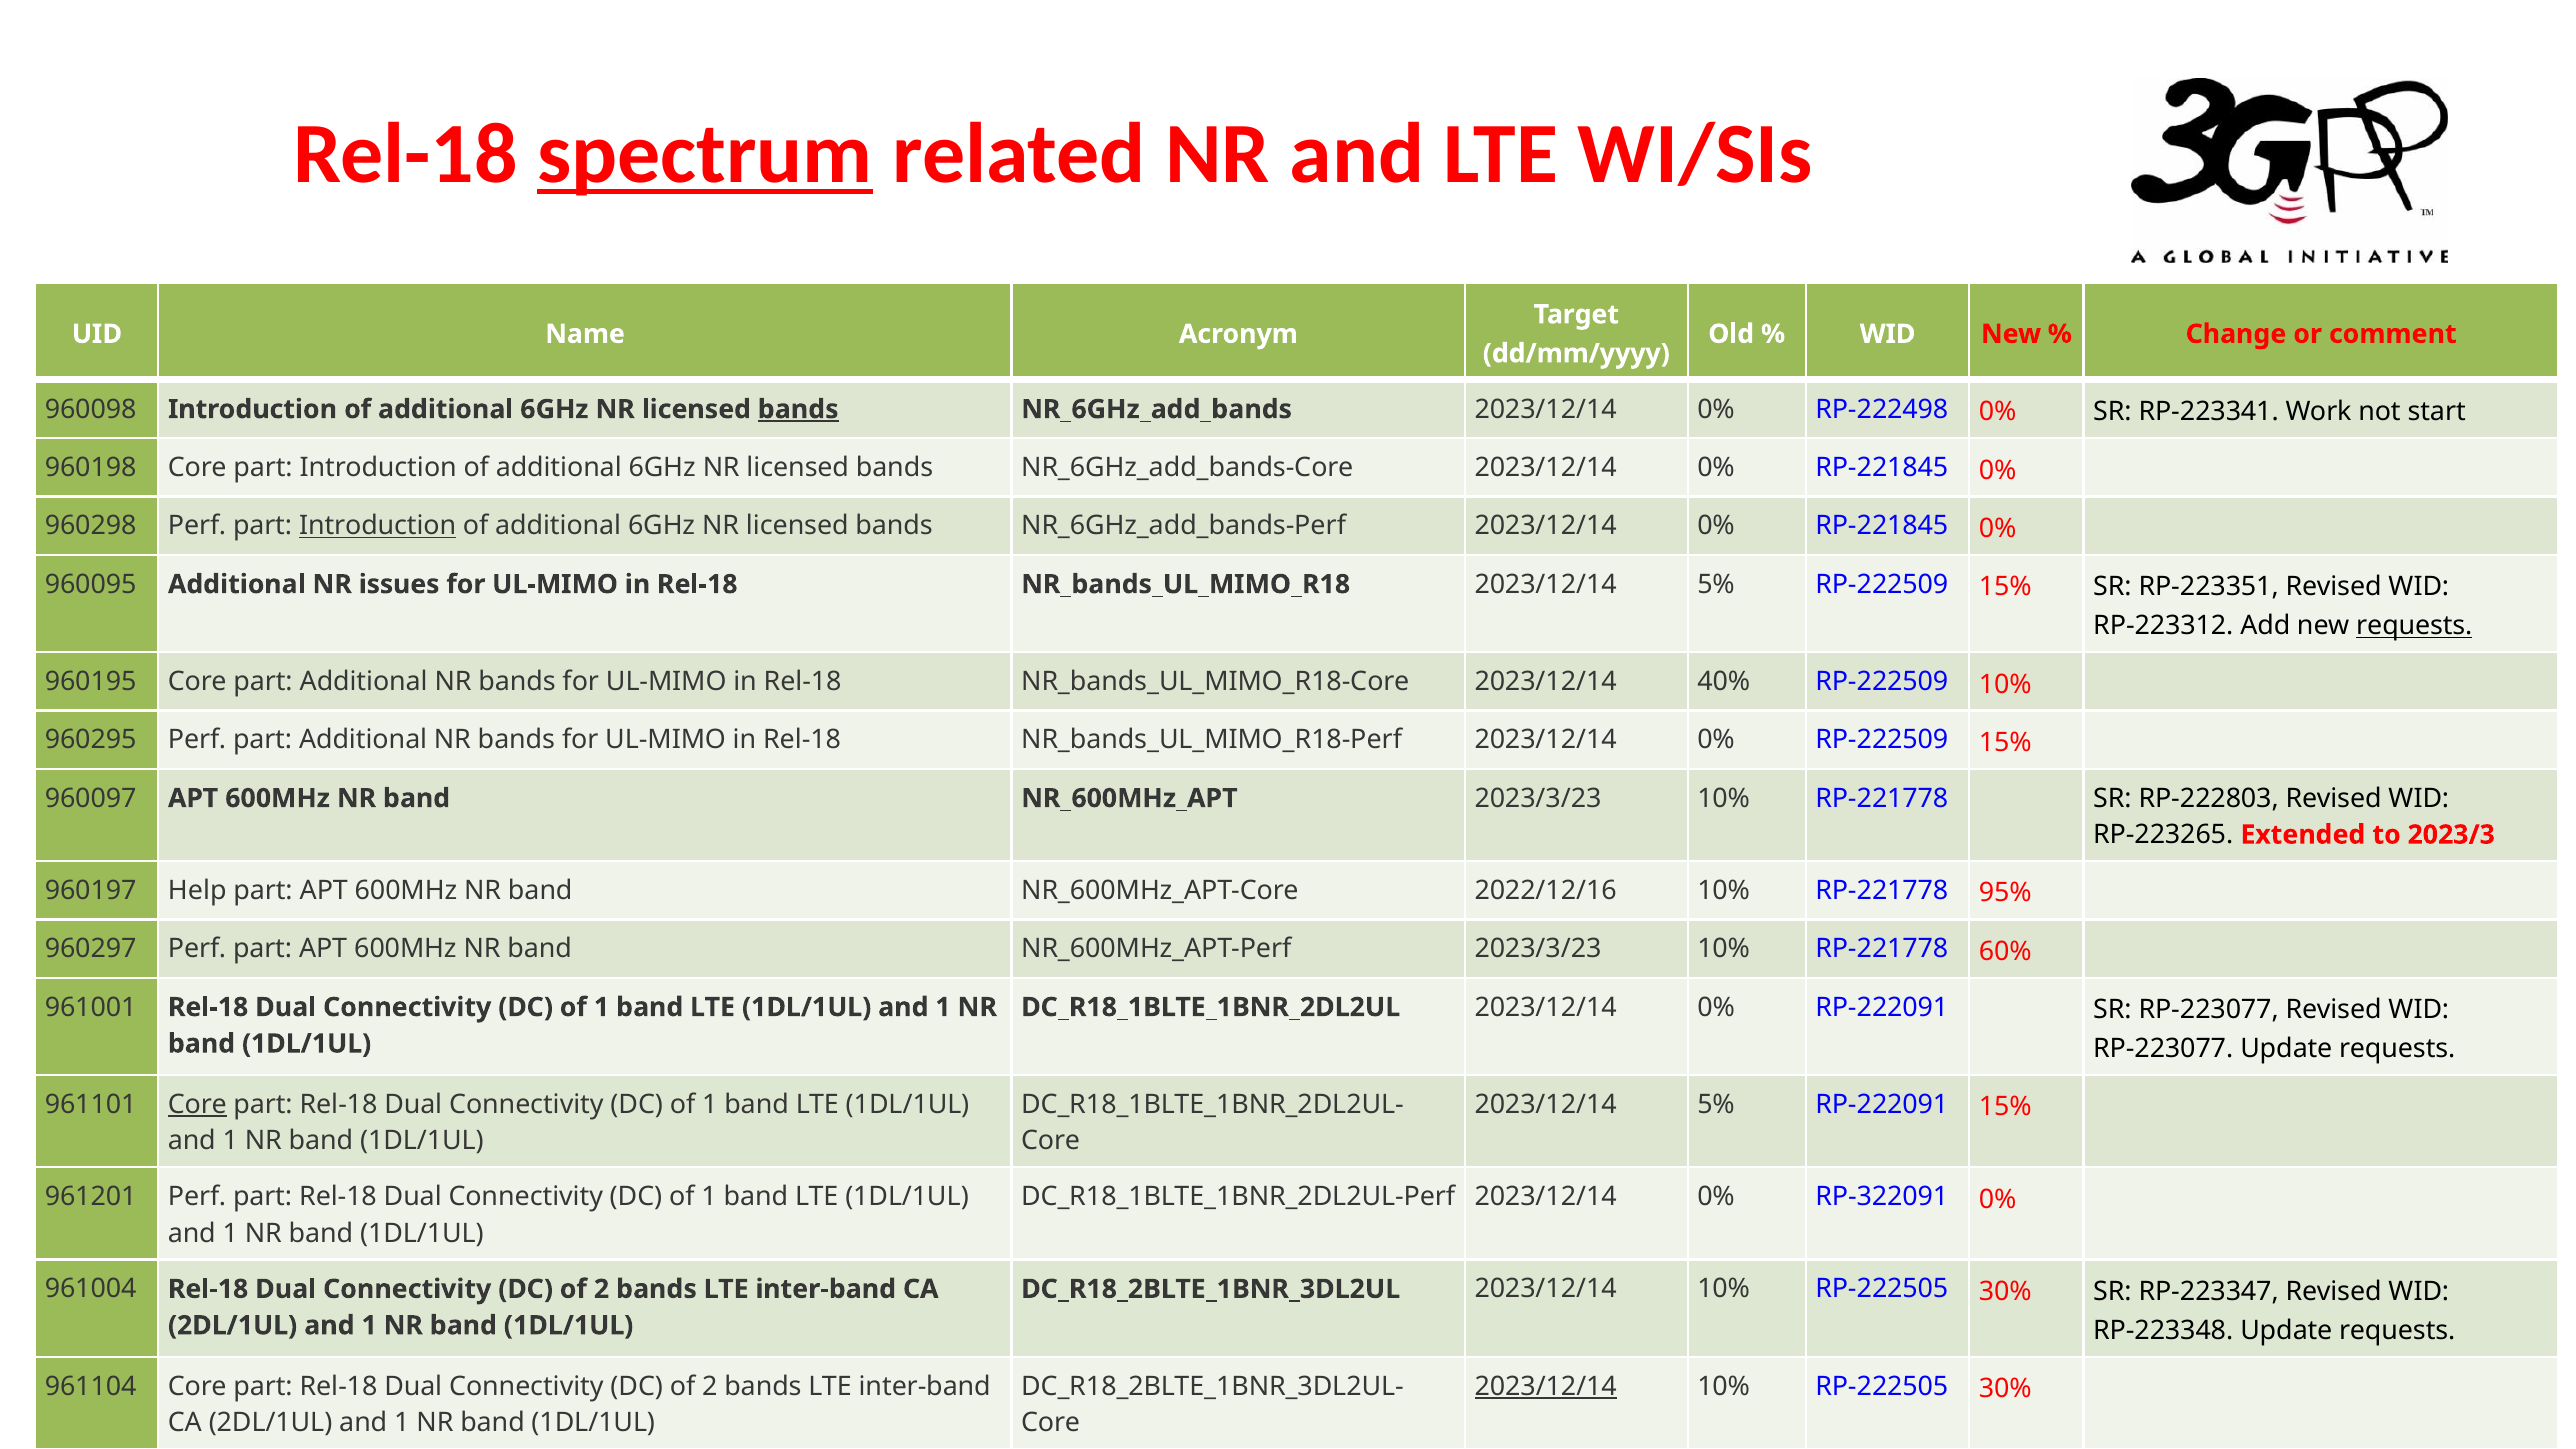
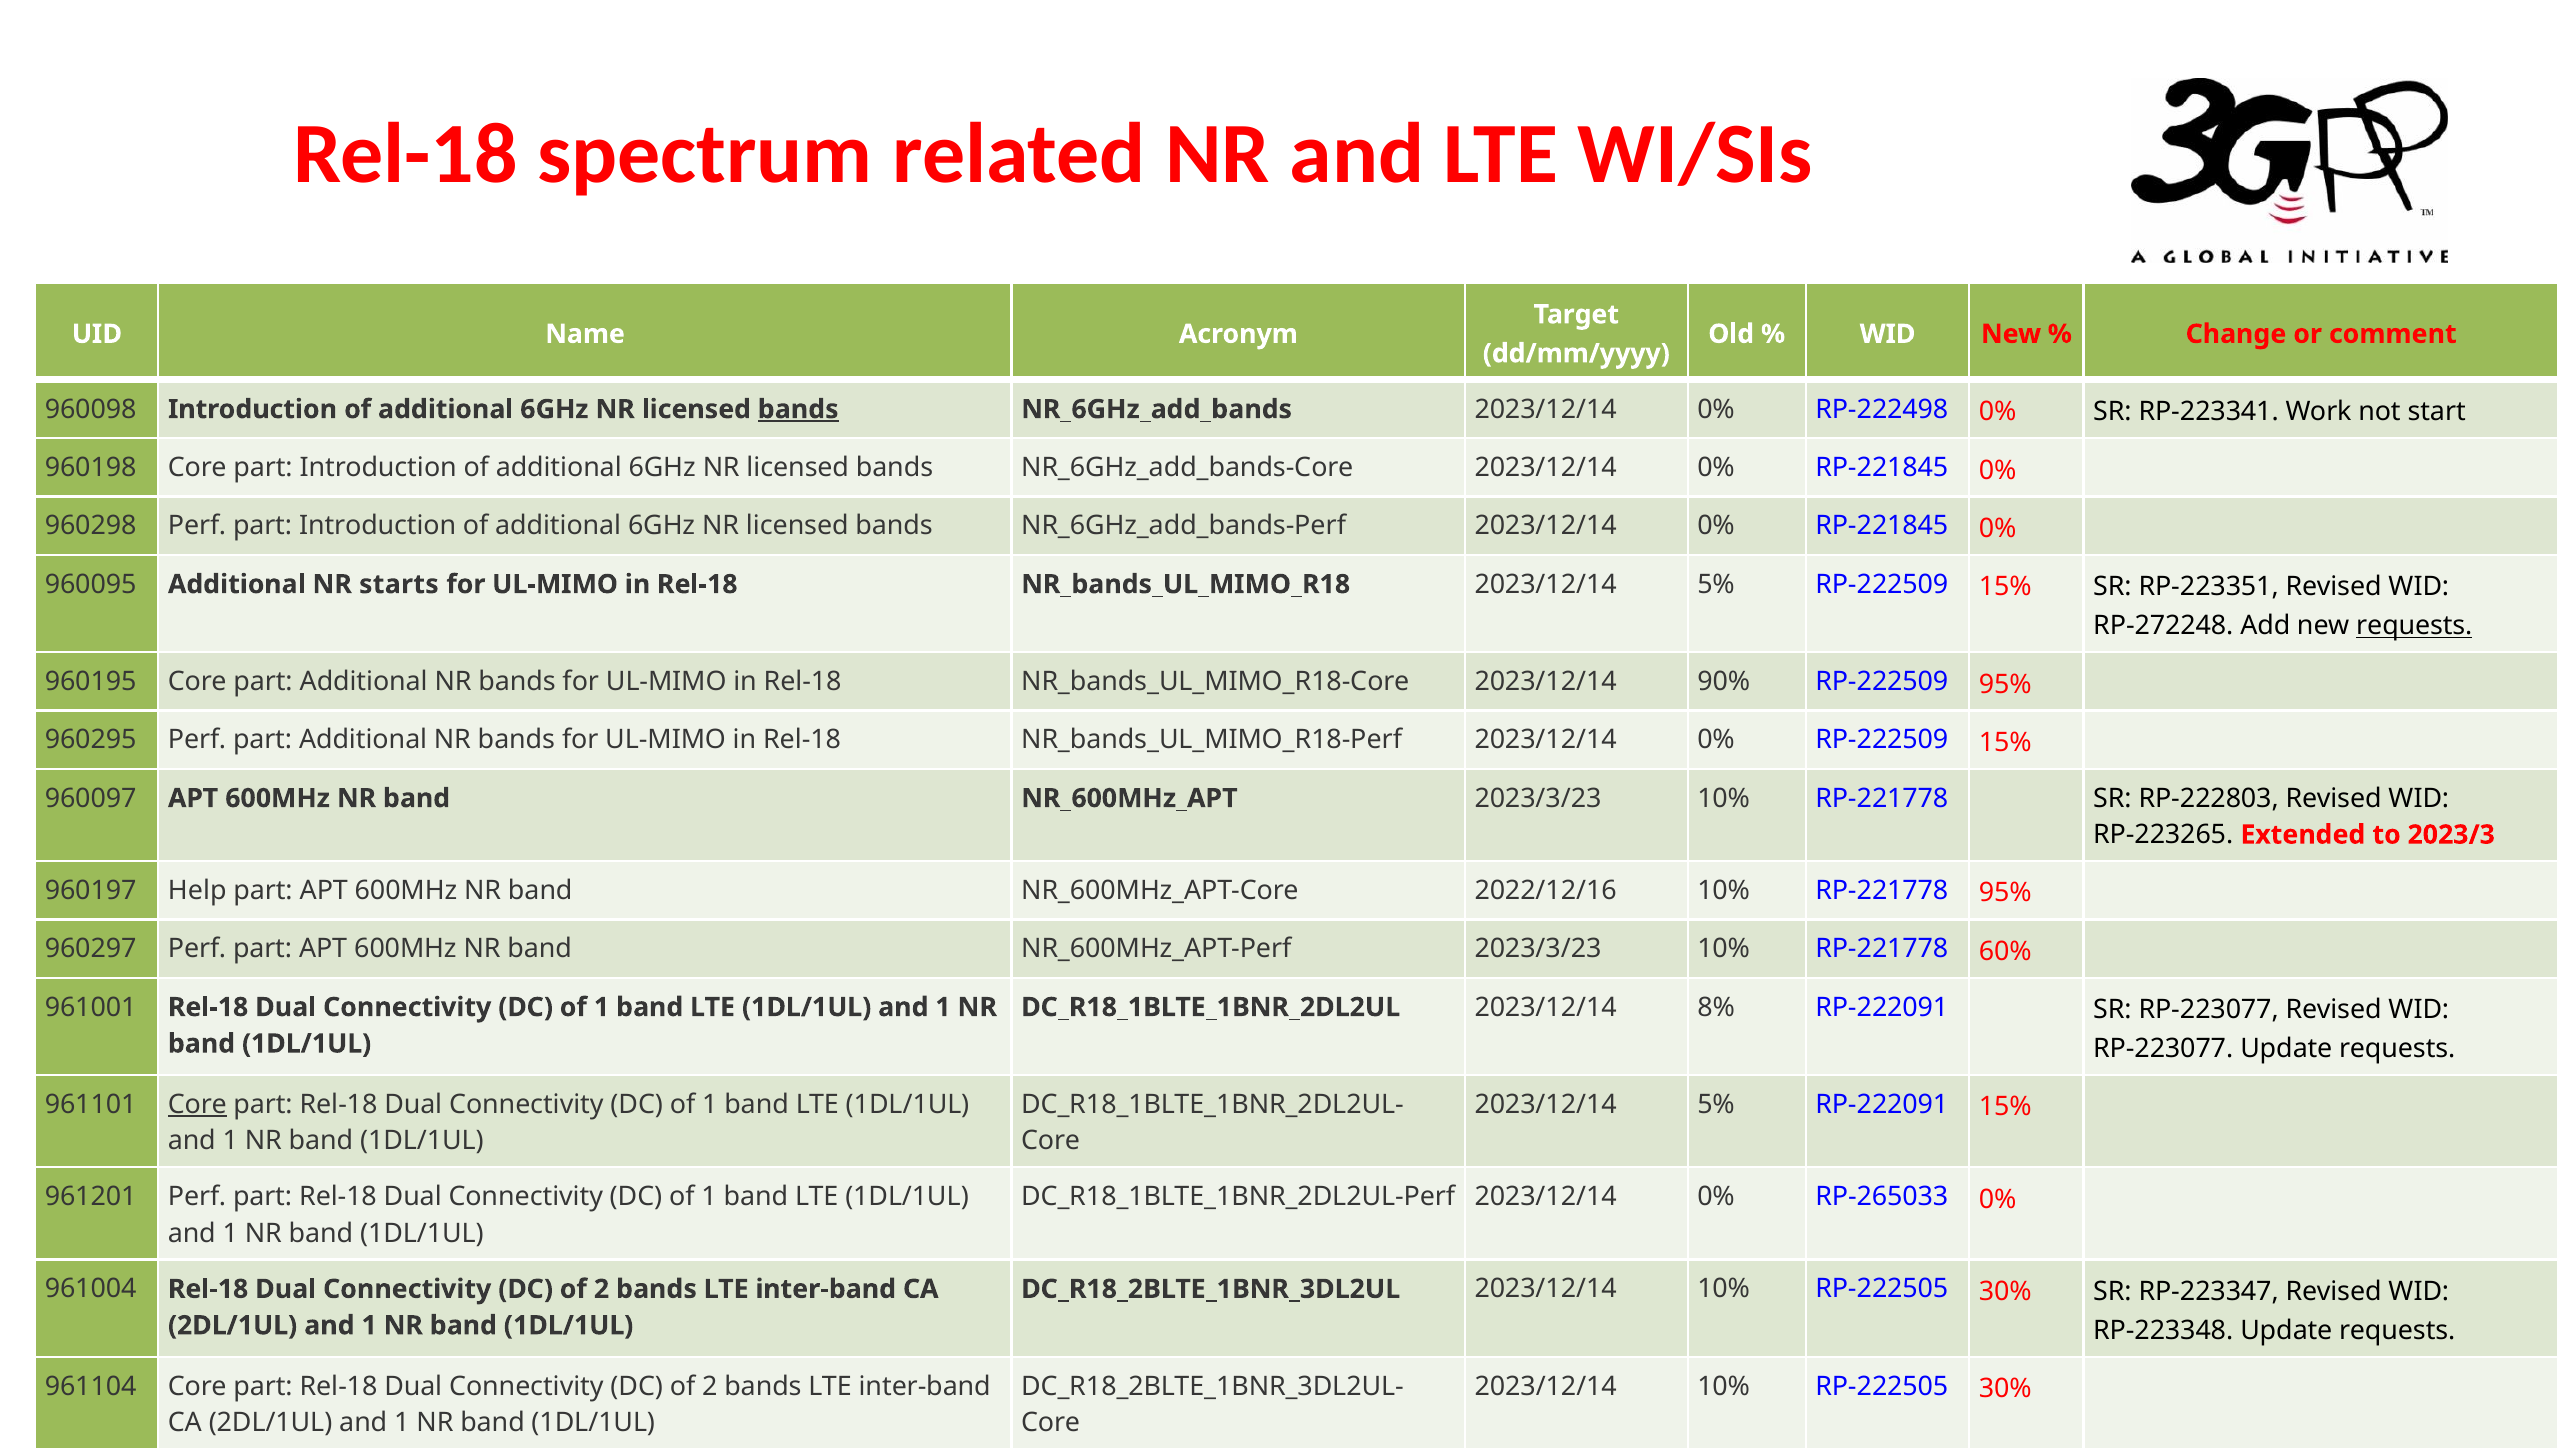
spectrum underline: present -> none
Introduction at (378, 526) underline: present -> none
issues: issues -> starts
RP‑223312: RP‑223312 -> RP‑272248
40%: 40% -> 90%
RP-222509 10%: 10% -> 95%
0% at (1716, 1007): 0% -> 8%
RP-322091: RP-322091 -> RP-265033
2023/12/14 at (1546, 1386) underline: present -> none
